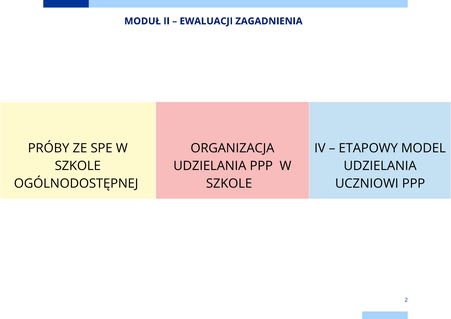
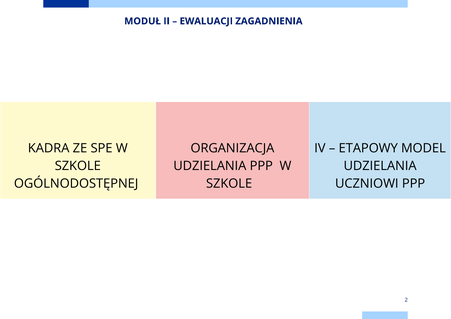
PRÓBY: PRÓBY -> KADRA
